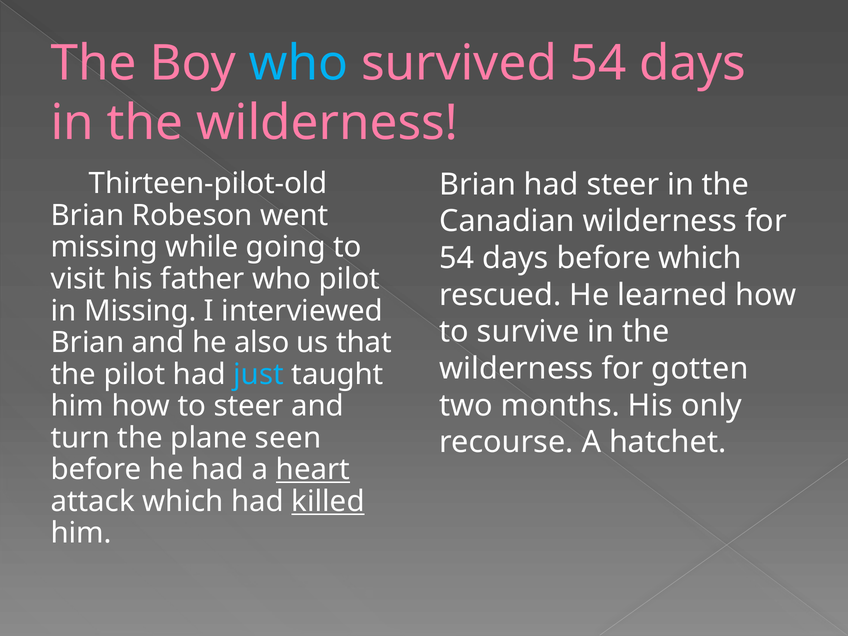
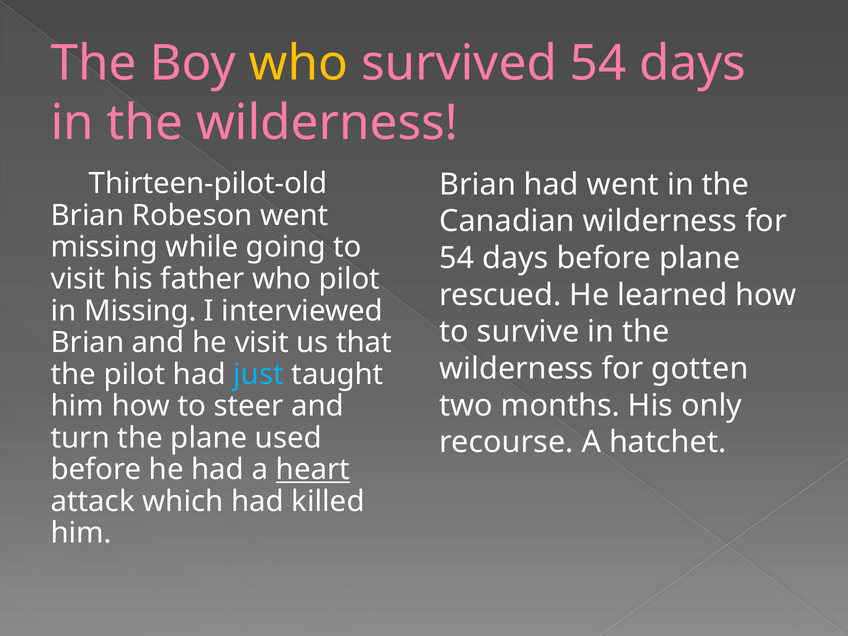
who at (298, 63) colour: light blue -> yellow
had steer: steer -> went
before which: which -> plane
he also: also -> visit
seen: seen -> used
killed underline: present -> none
